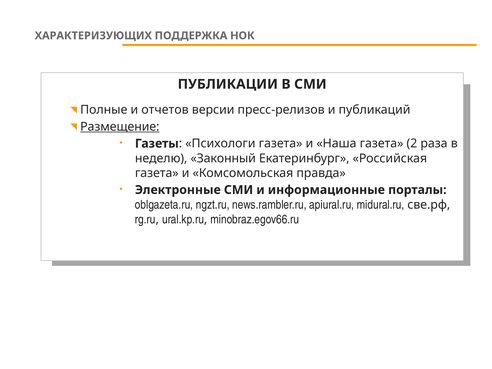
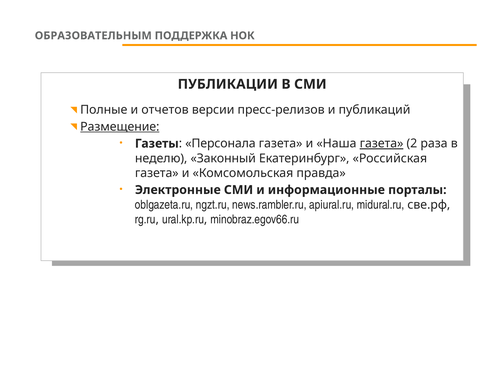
ХАРАКТЕРИЗУЮЩИХ: ХАРАКТЕРИЗУЮЩИХ -> ОБРАЗОВАТЕЛЬНЫМ
Психологи: Психологи -> Персонала
газета at (382, 144) underline: none -> present
